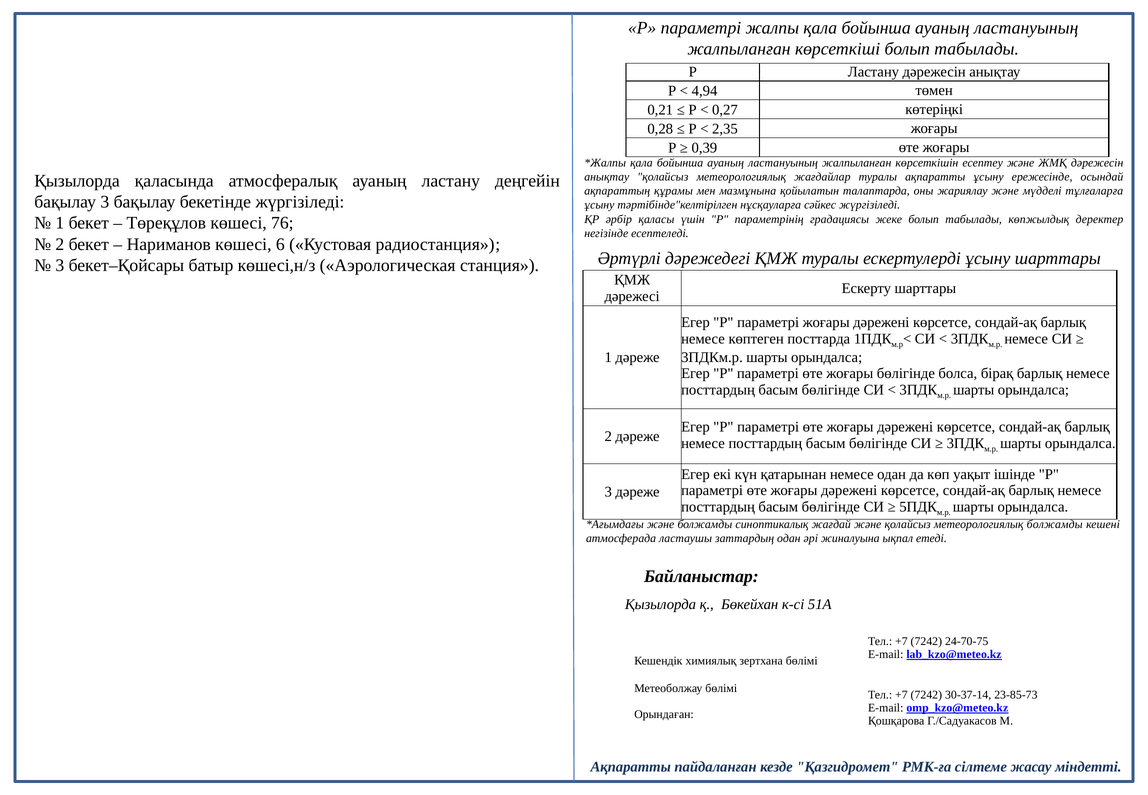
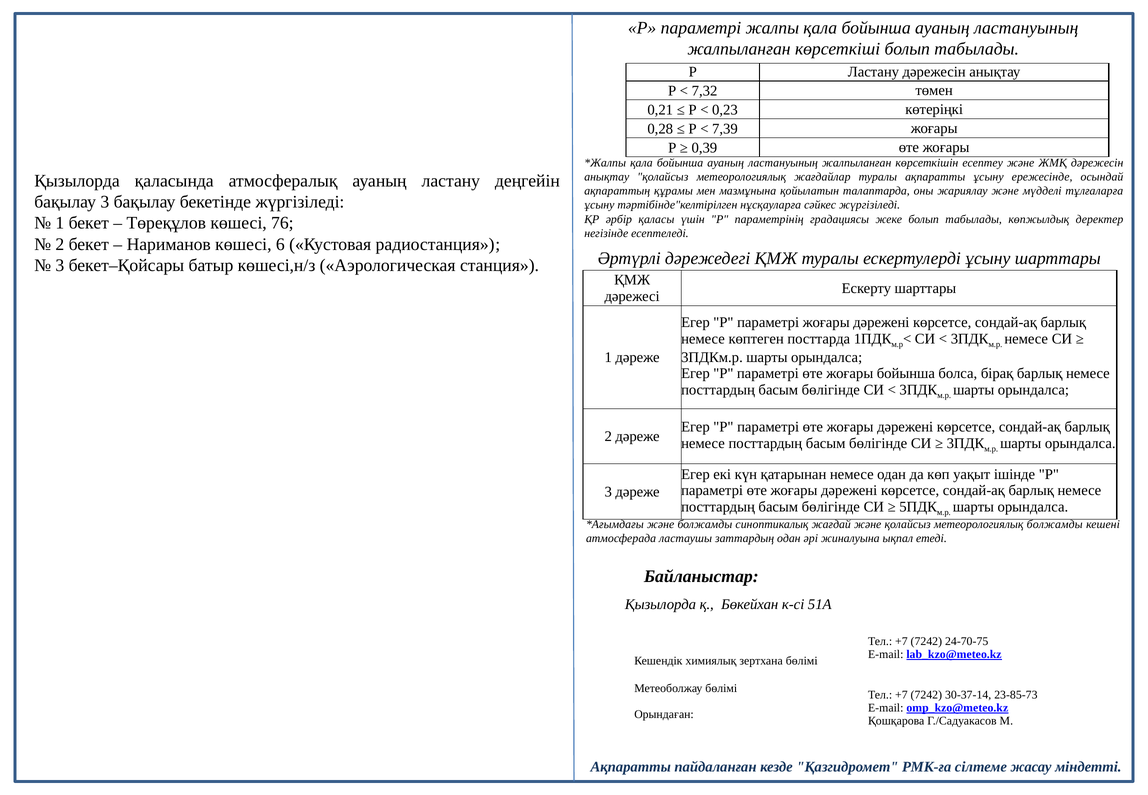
4,94: 4,94 -> 7,32
0,27: 0,27 -> 0,23
2,35: 2,35 -> 7,39
жоғары бөлігінде: бөлігінде -> бойынша
